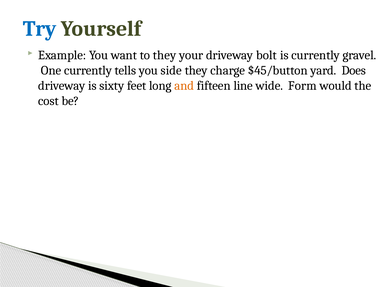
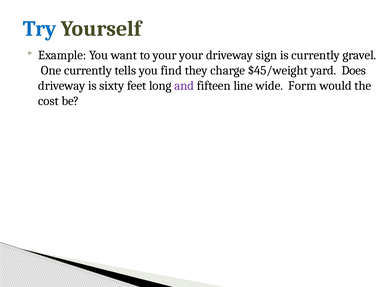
to they: they -> your
bolt: bolt -> sign
side: side -> find
$45/button: $45/button -> $45/weight
and colour: orange -> purple
